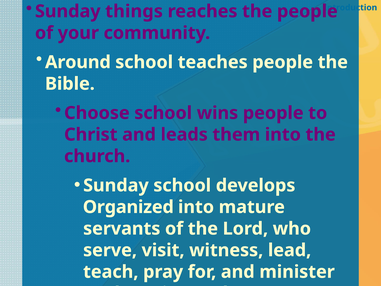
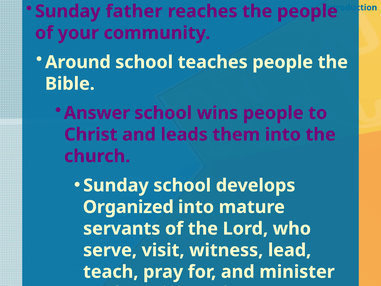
things: things -> father
Choose: Choose -> Answer
